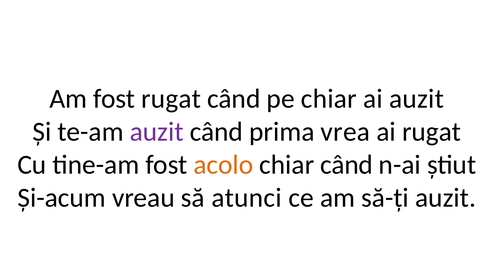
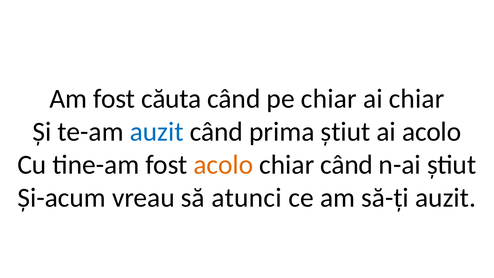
fost rugat: rugat -> căuta
ai auzit: auzit -> chiar
auzit at (157, 132) colour: purple -> blue
prima vrea: vrea -> știut
ai rugat: rugat -> acolo
